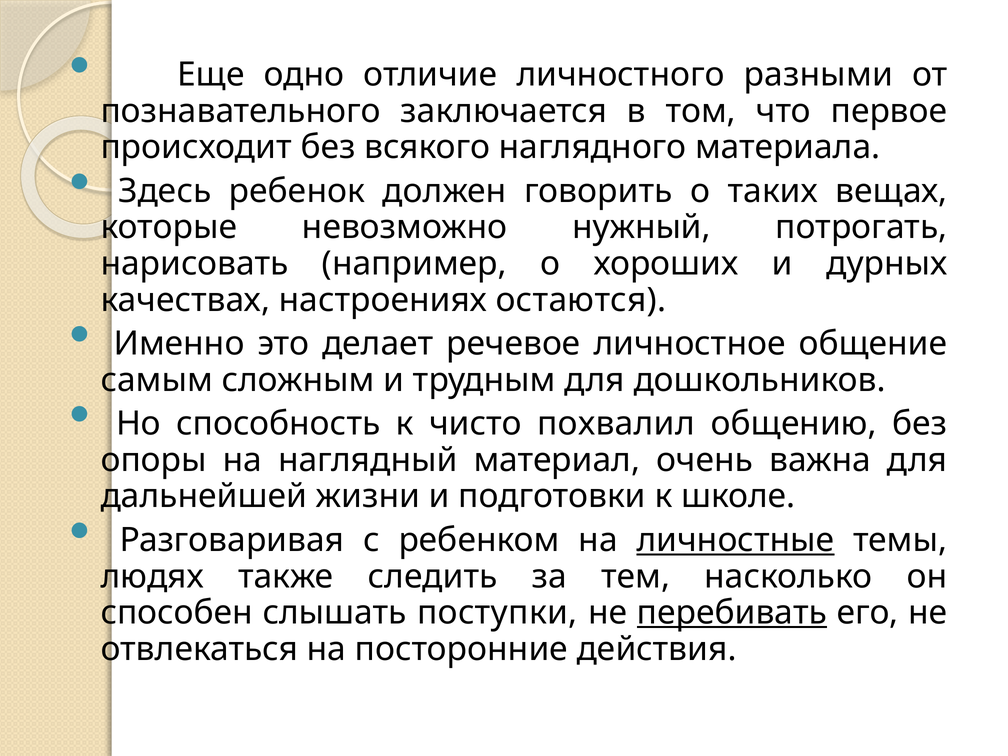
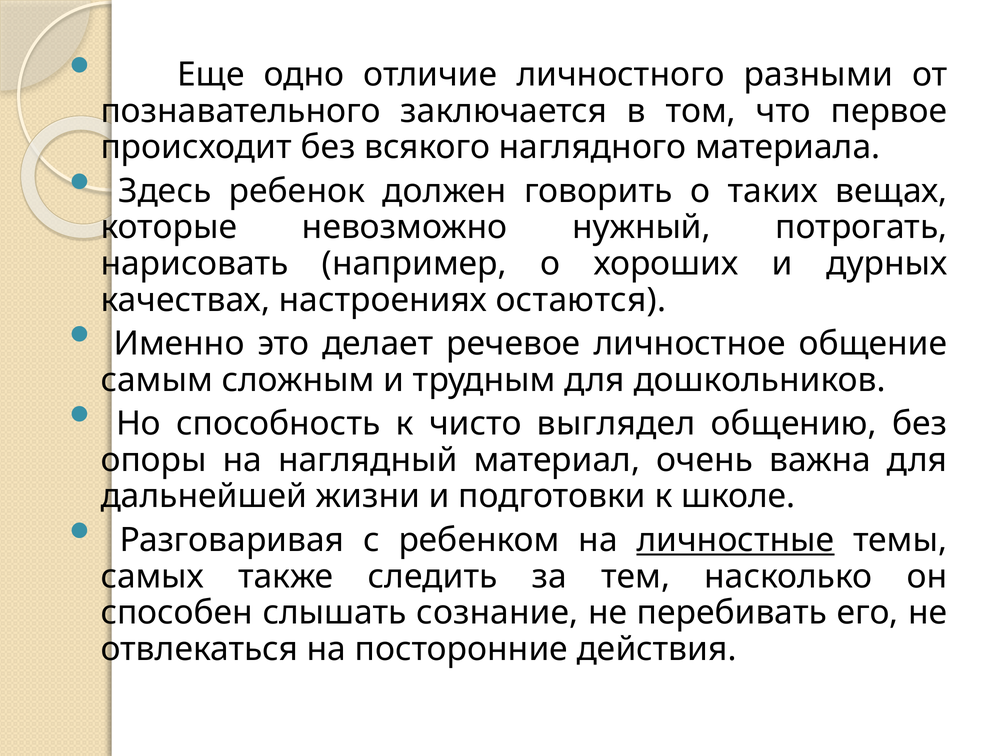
похвалил: похвалил -> выглядел
людях: людях -> самых
поступки: поступки -> сознание
перебивать underline: present -> none
